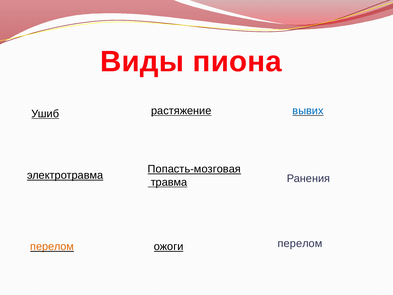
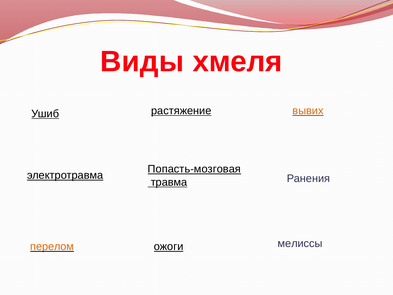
пиона: пиона -> хмеля
вывих colour: blue -> orange
ожоги перелом: перелом -> мелиссы
